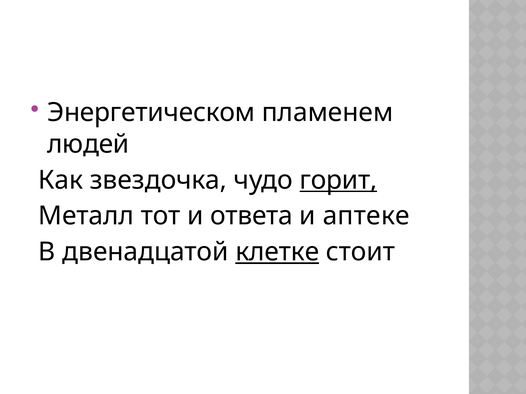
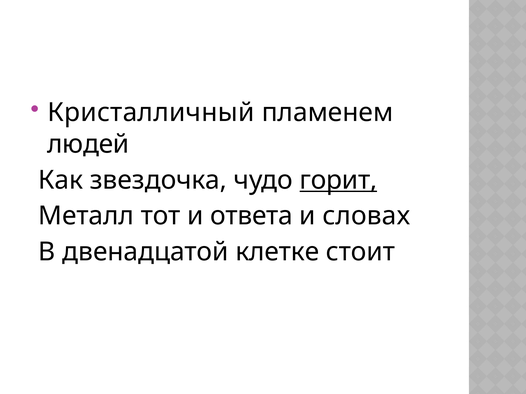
Энергетическом: Энергетическом -> Кристалличный
аптеке: аптеке -> словах
клетке underline: present -> none
